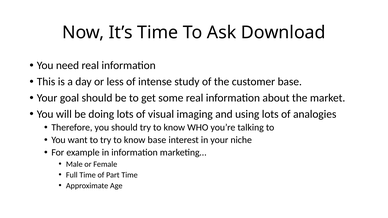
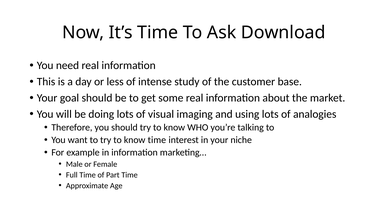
know base: base -> time
